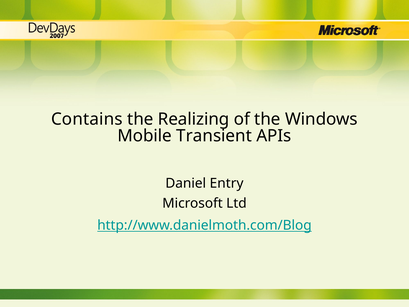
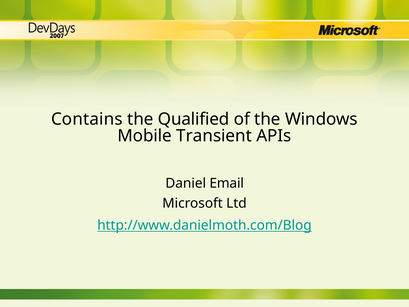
Realizing: Realizing -> Qualified
Entry: Entry -> Email
